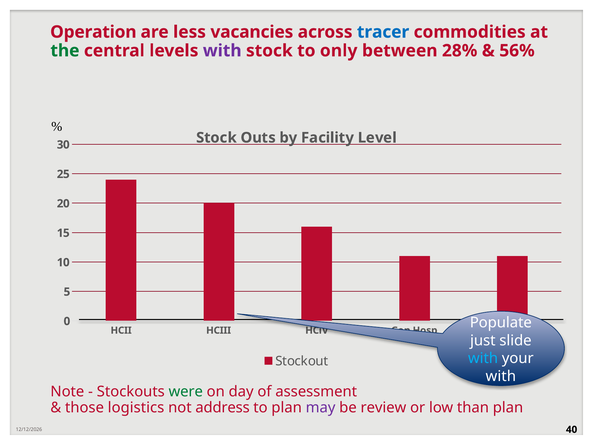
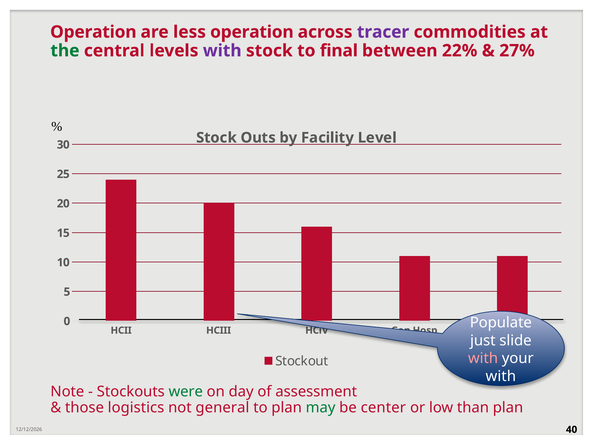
less vacancies: vacancies -> operation
tracer colour: blue -> purple
only: only -> final
28%: 28% -> 22%
56%: 56% -> 27%
with at (483, 358) colour: light blue -> pink
address: address -> general
may colour: purple -> green
review: review -> center
